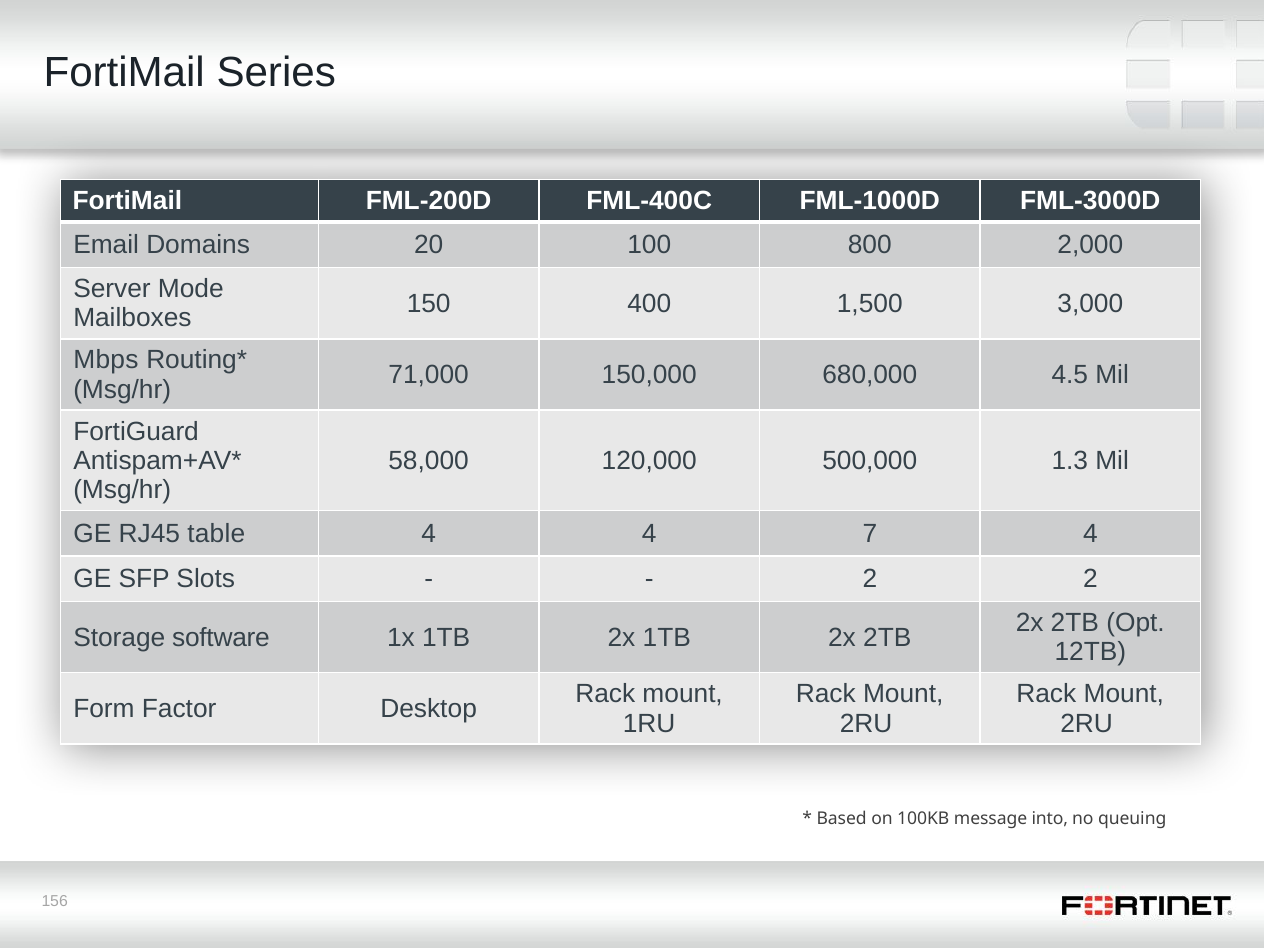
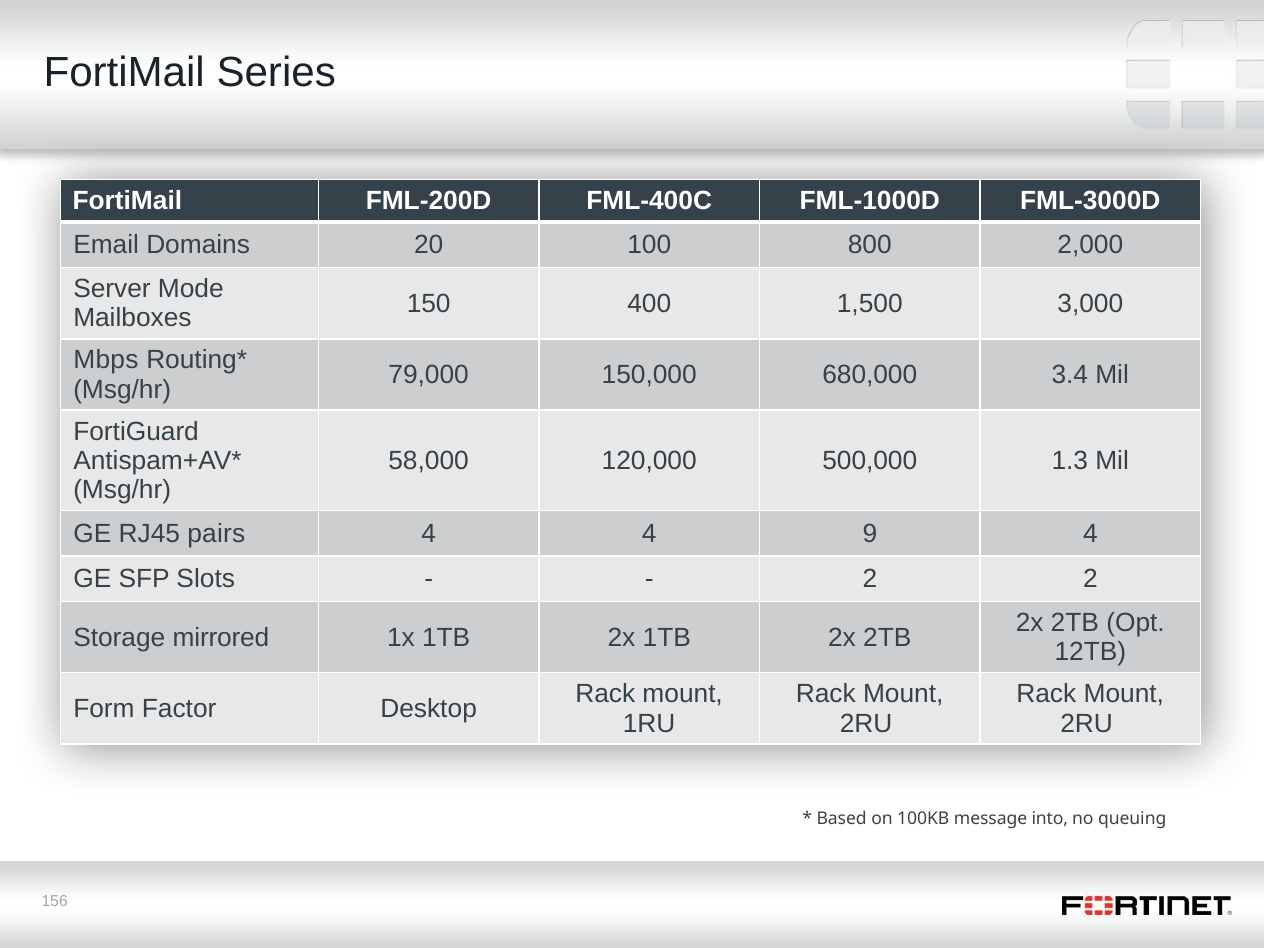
71,000: 71,000 -> 79,000
4.5: 4.5 -> 3.4
table: table -> pairs
7: 7 -> 9
software: software -> mirrored
